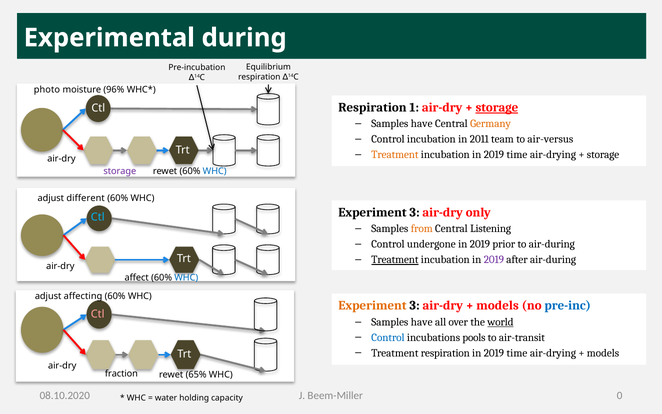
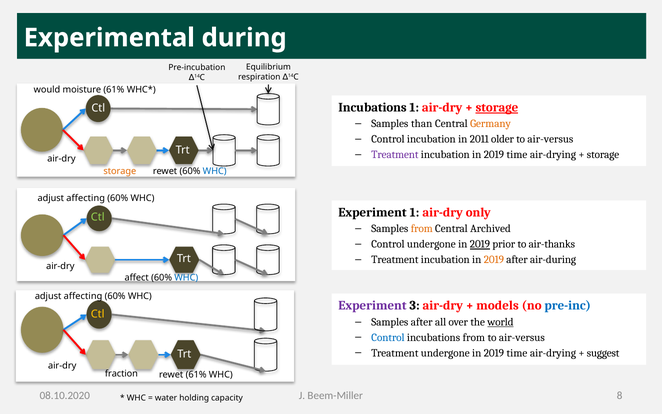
photo: photo -> would
moisture 96%: 96% -> 61%
Respiration at (372, 107): Respiration -> Incubations
have at (422, 124): have -> than
team: team -> older
Treatment at (395, 155) colour: orange -> purple
storage at (120, 171) colour: purple -> orange
different at (86, 198): different -> affecting
3 at (415, 212): 3 -> 1
Ctl at (98, 217) colour: light blue -> light green
Listening: Listening -> Archived
2019 at (480, 244) underline: none -> present
to air-during: air-during -> air-thanks
Treatment at (395, 260) underline: present -> none
2019 at (494, 260) colour: purple -> orange
Experiment at (372, 305) colour: orange -> purple
Ctl at (98, 314) colour: pink -> yellow
have at (422, 322): have -> after
incubations pools: pools -> from
air-transit at (522, 337): air-transit -> air-versus
Treatment respiration: respiration -> undergone
models at (603, 353): models -> suggest
rewet 65%: 65% -> 61%
0: 0 -> 8
